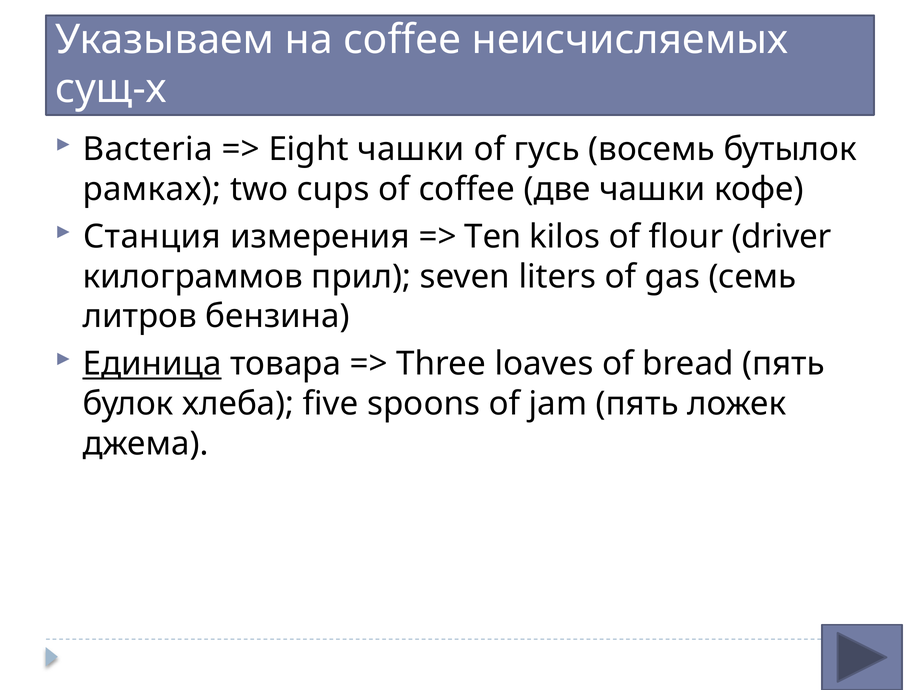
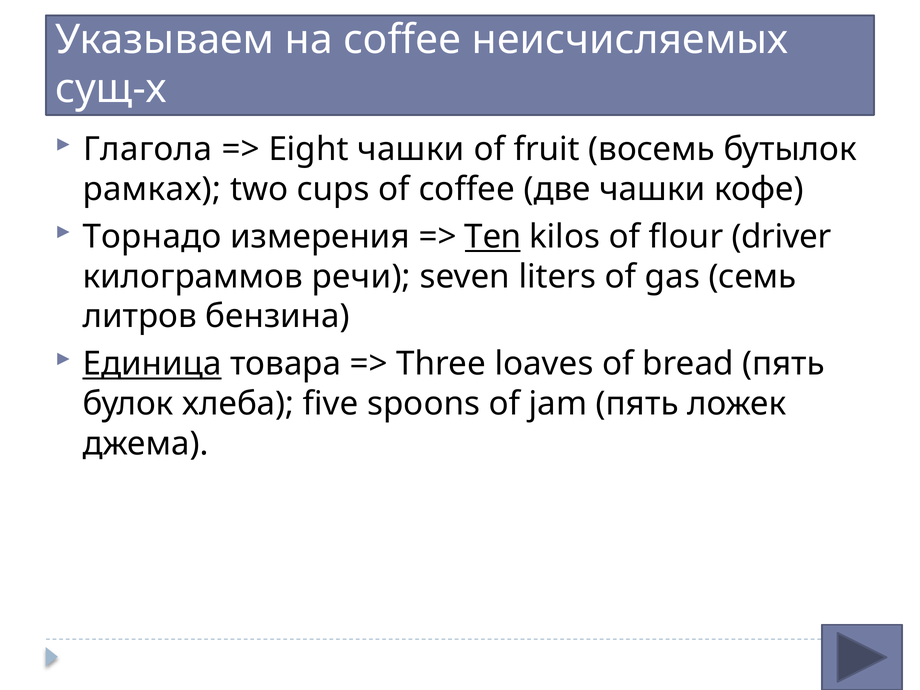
Bacteria: Bacteria -> Глагола
гусь: гусь -> fruit
Станция: Станция -> Торнадо
Ten underline: none -> present
прил: прил -> речи
